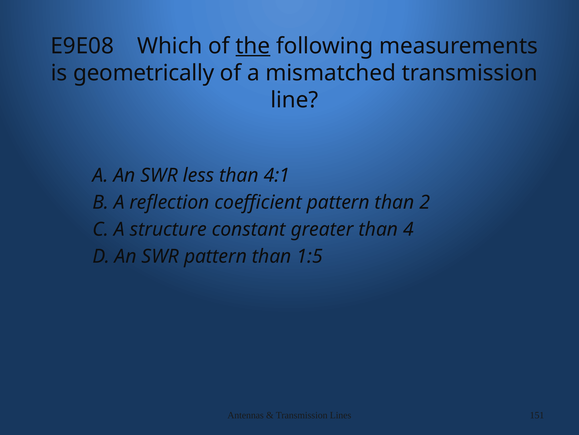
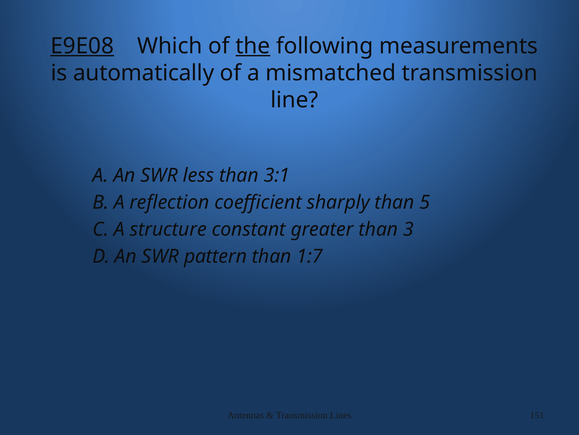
E9E08 underline: none -> present
geometrically: geometrically -> automatically
4:1: 4:1 -> 3:1
coefficient pattern: pattern -> sharply
2: 2 -> 5
4: 4 -> 3
1:5: 1:5 -> 1:7
